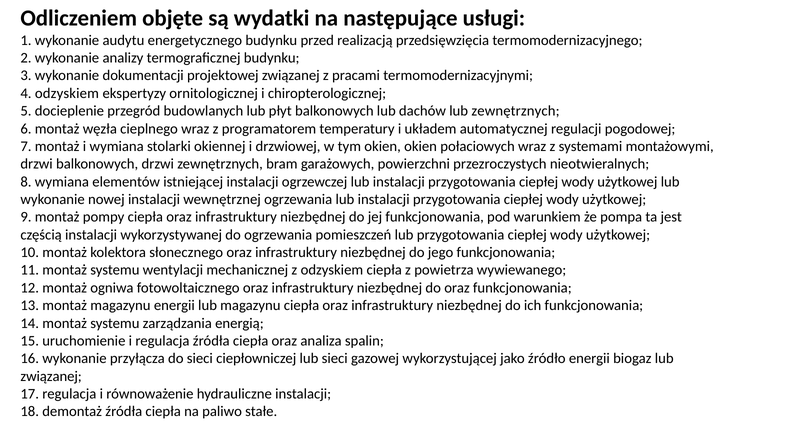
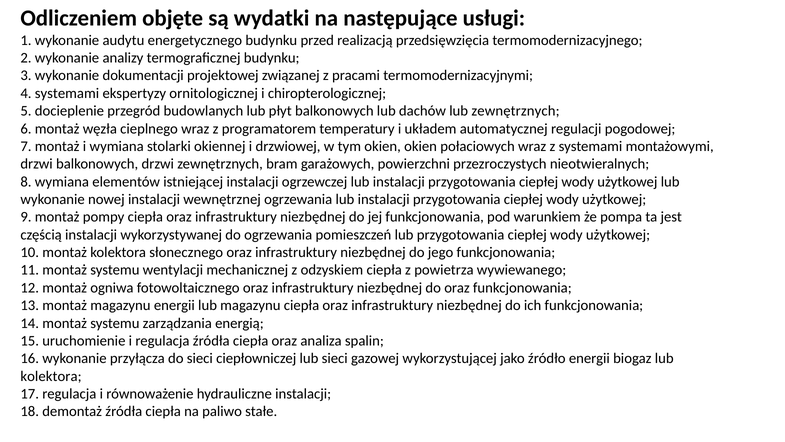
4 odzyskiem: odzyskiem -> systemami
związanej at (51, 376): związanej -> kolektora
